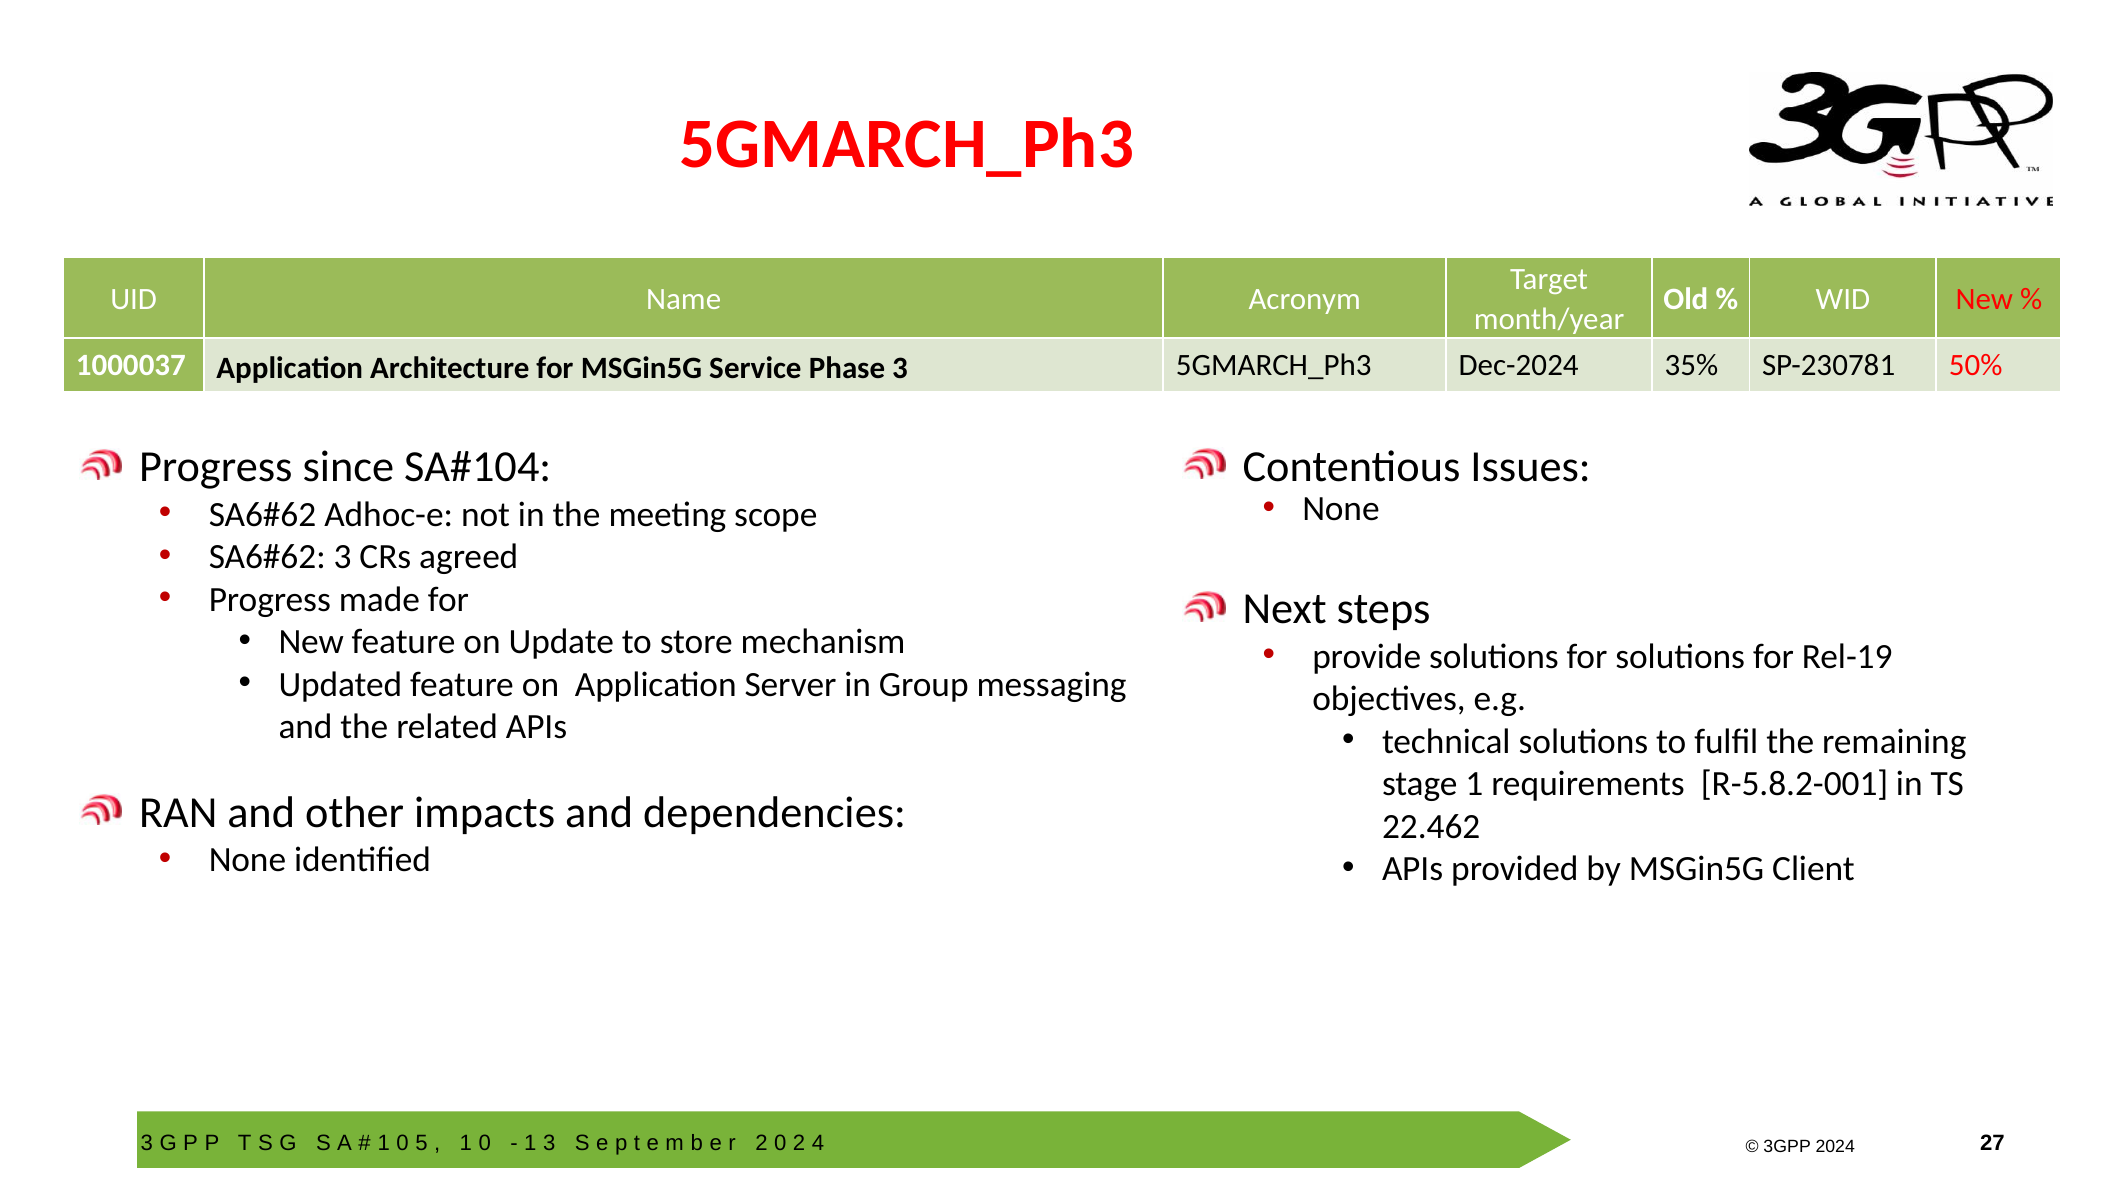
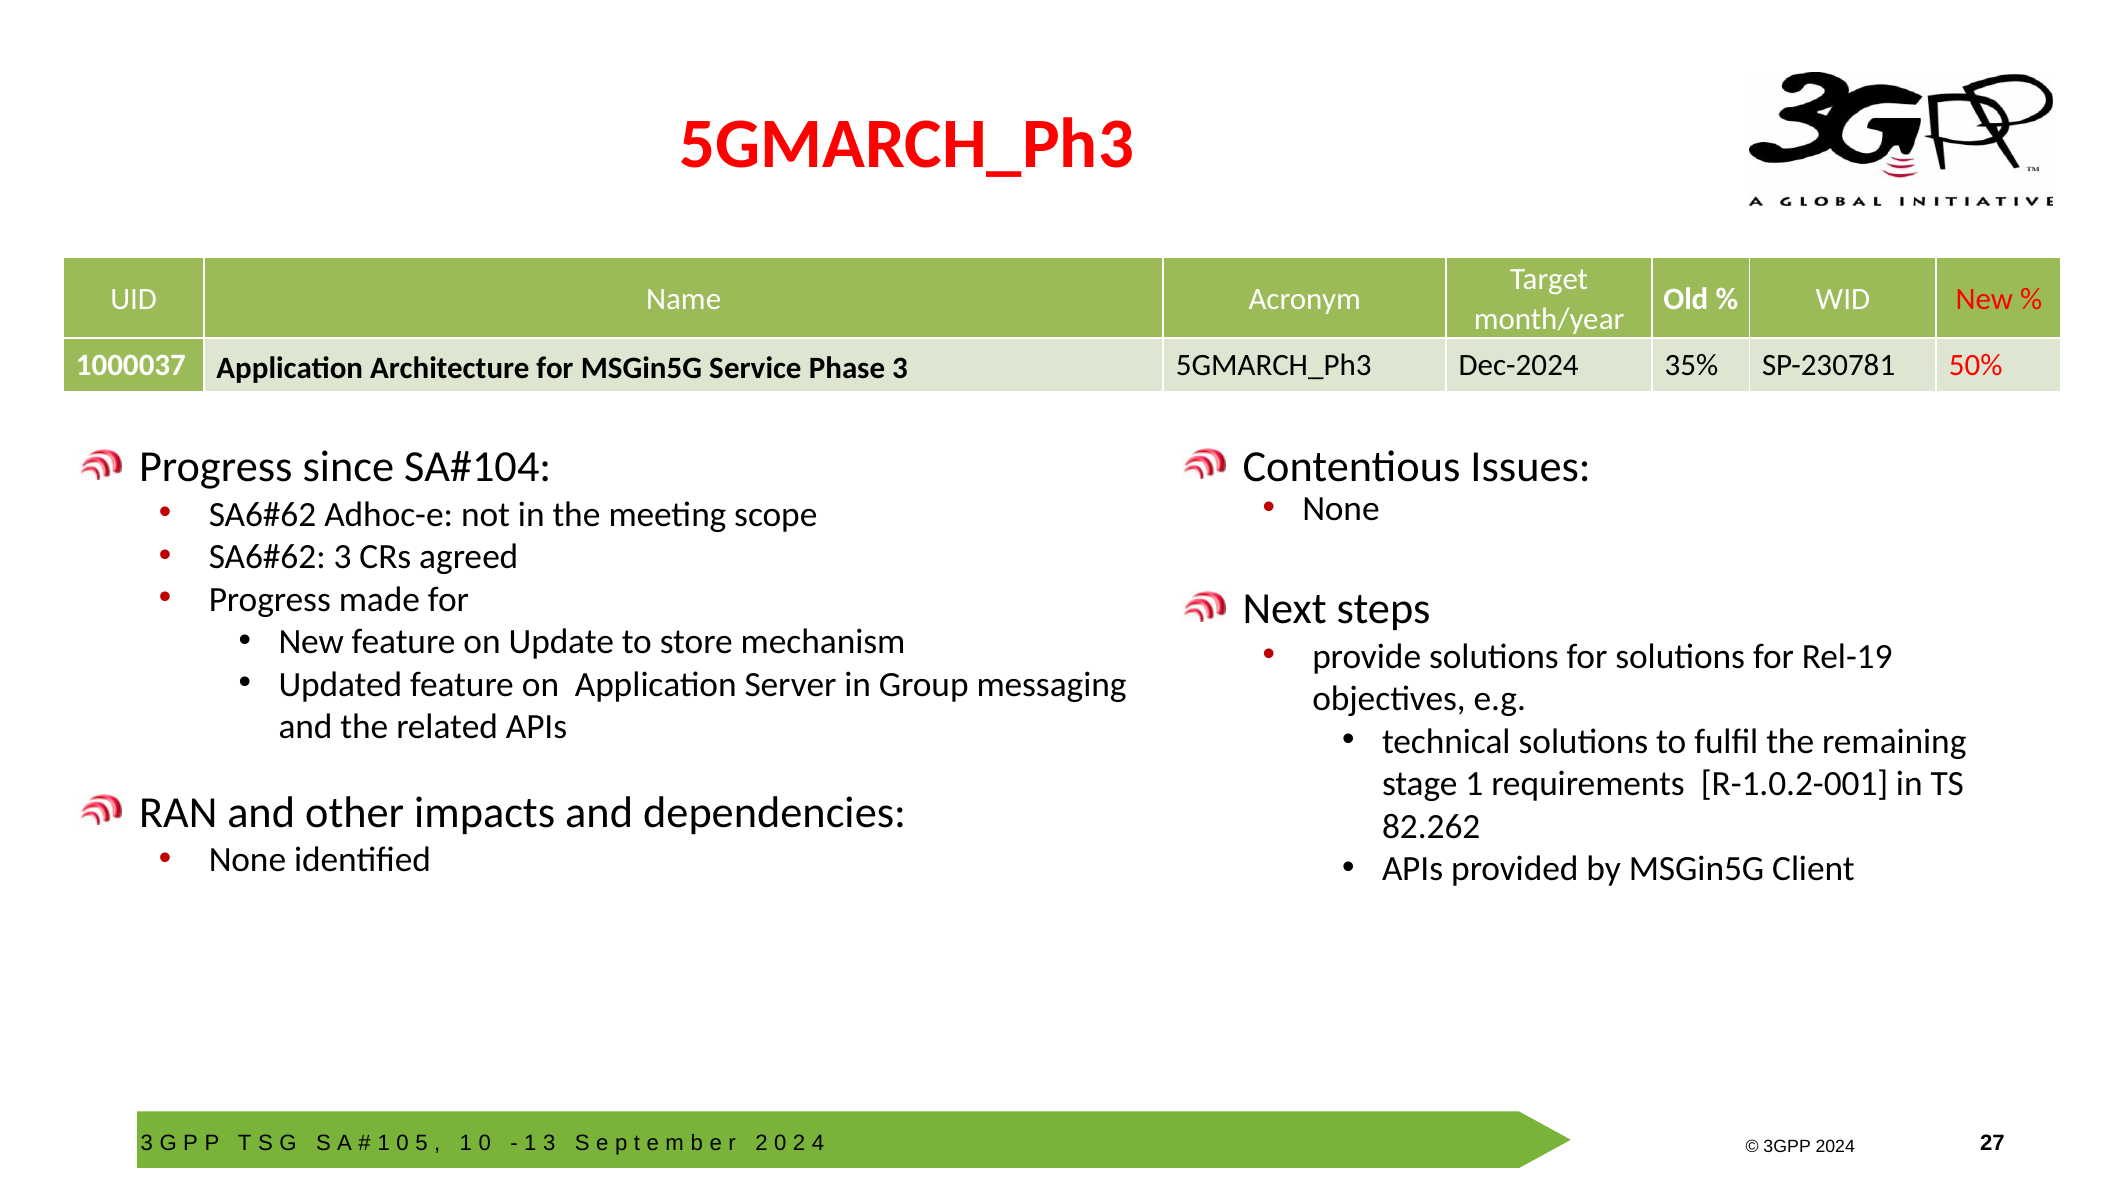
R-5.8.2-001: R-5.8.2-001 -> R-1.0.2-001
22.462: 22.462 -> 82.262
